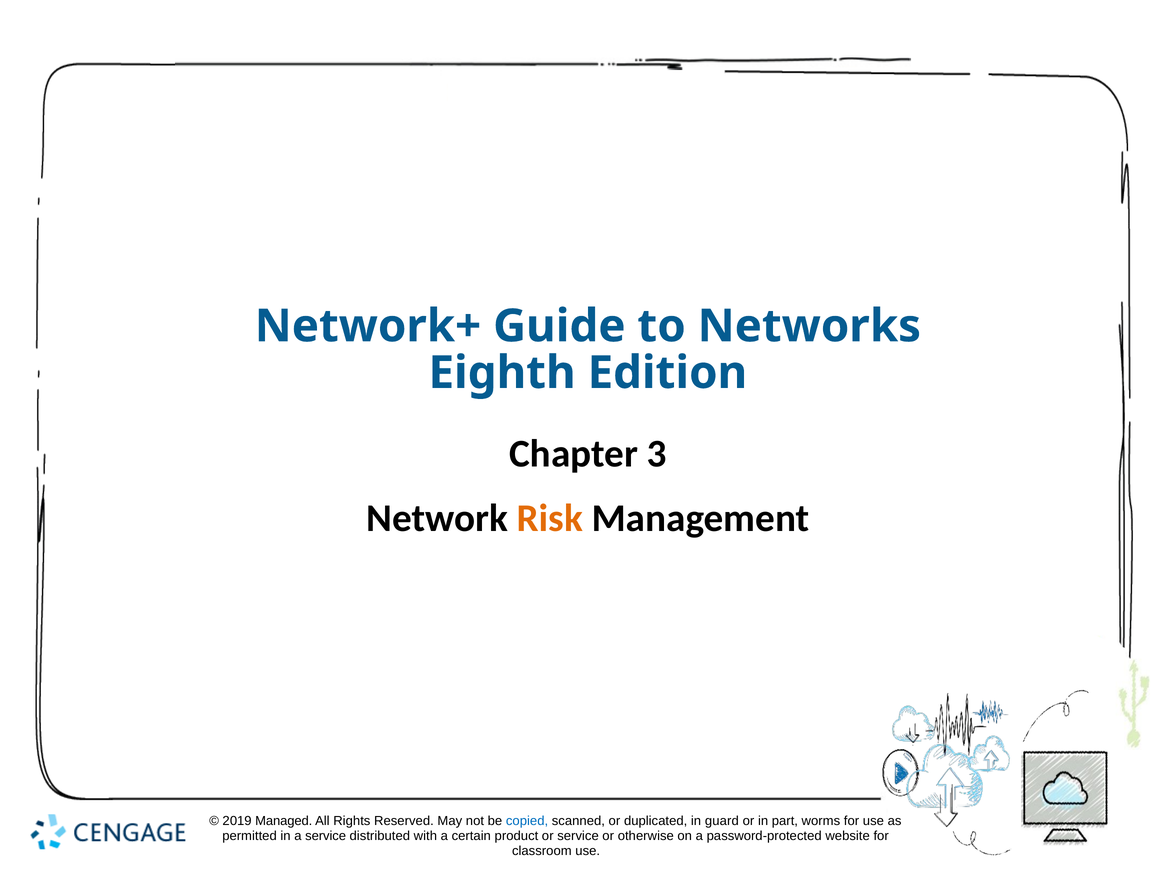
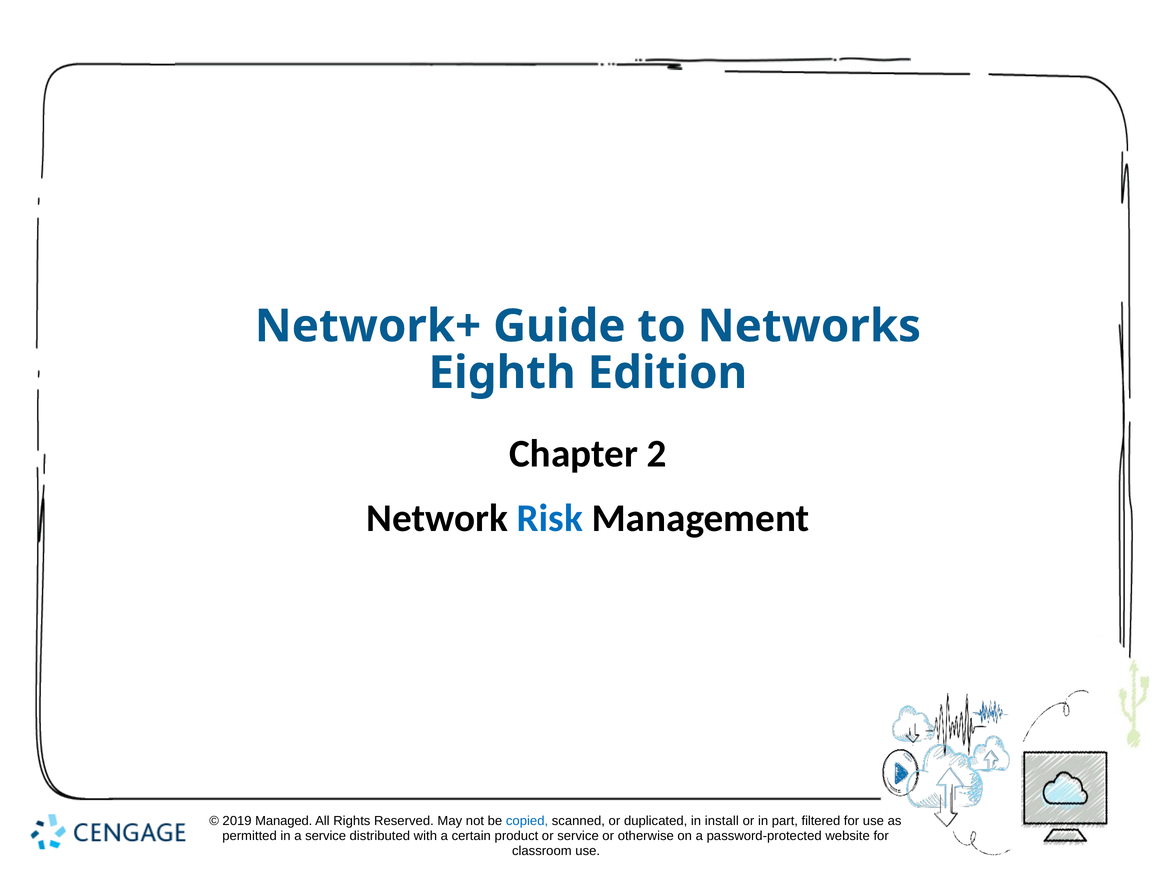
3: 3 -> 2
Risk colour: orange -> blue
guard: guard -> install
worms: worms -> filtered
